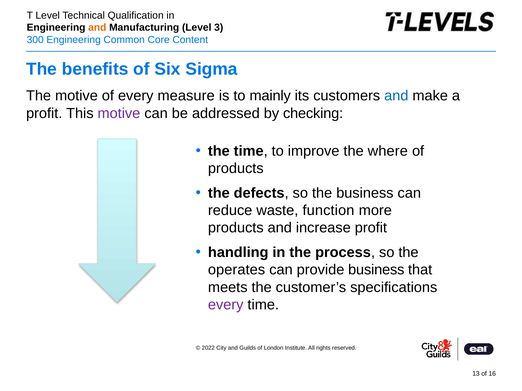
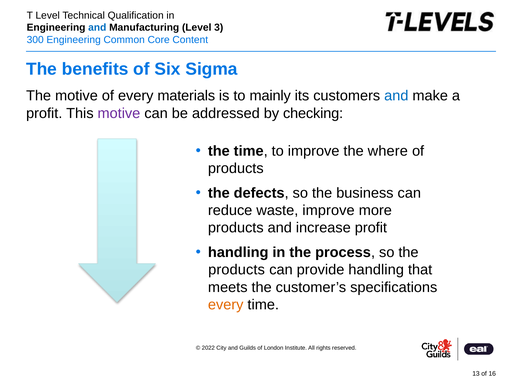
and at (97, 28) colour: orange -> blue
measure: measure -> materials
waste function: function -> improve
operates at (237, 270): operates -> products
provide business: business -> handling
every at (226, 305) colour: purple -> orange
